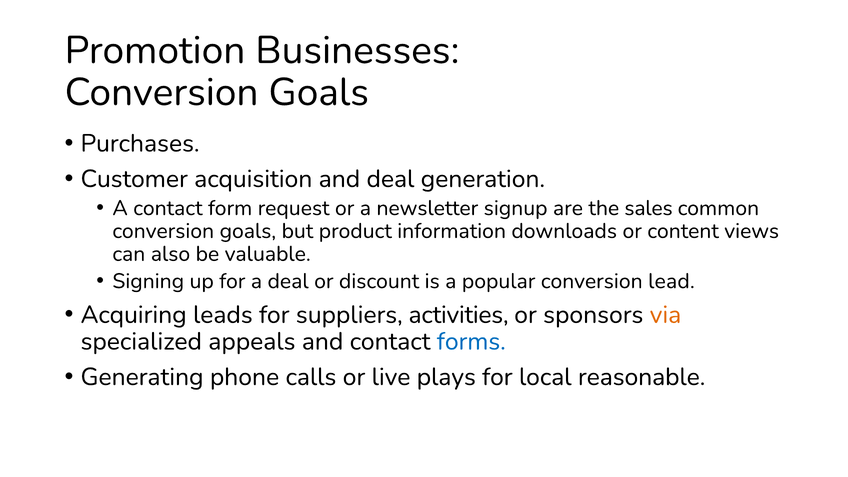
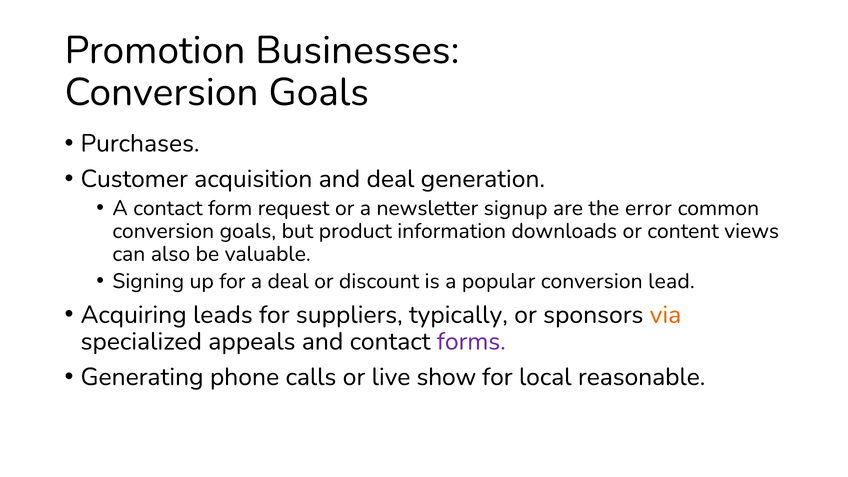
sales: sales -> error
activities: activities -> typically
forms colour: blue -> purple
plays: plays -> show
